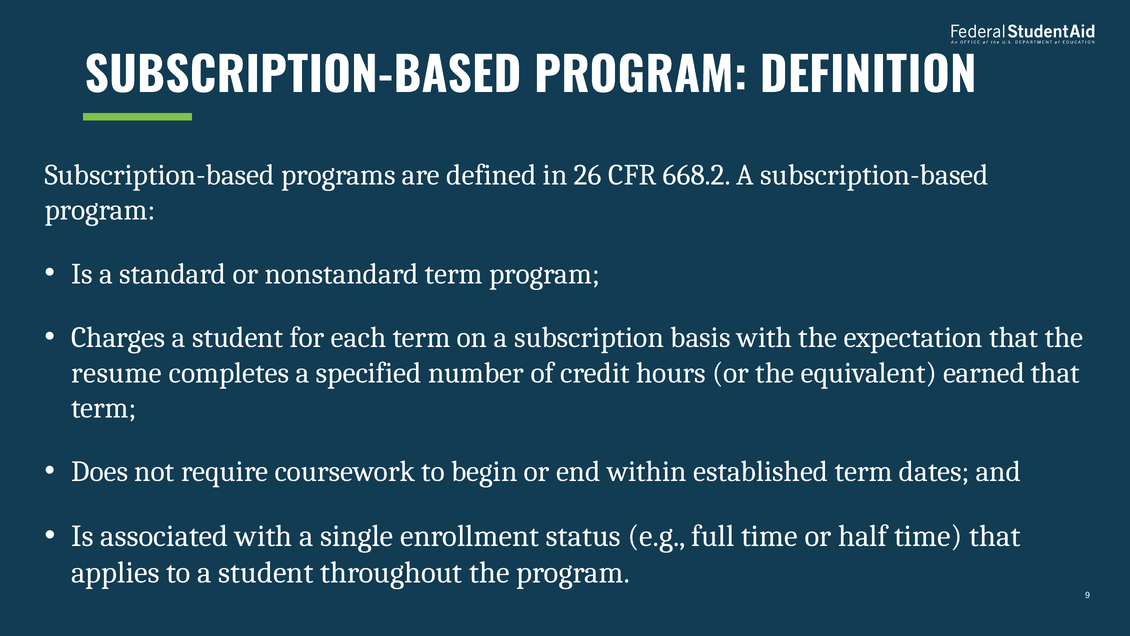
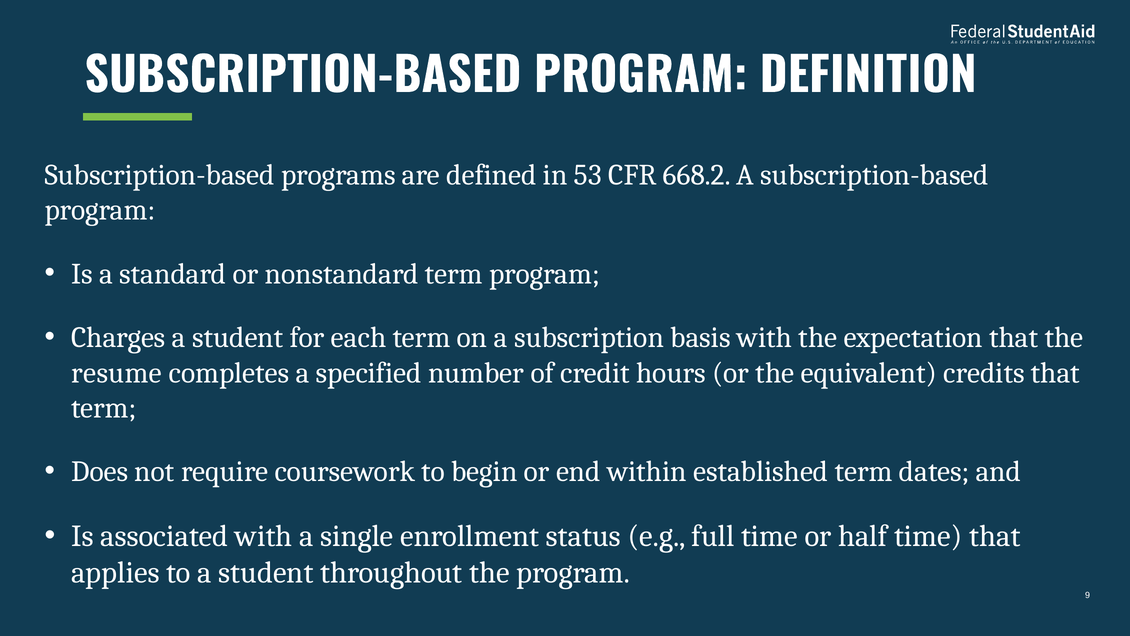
26: 26 -> 53
earned: earned -> credits
